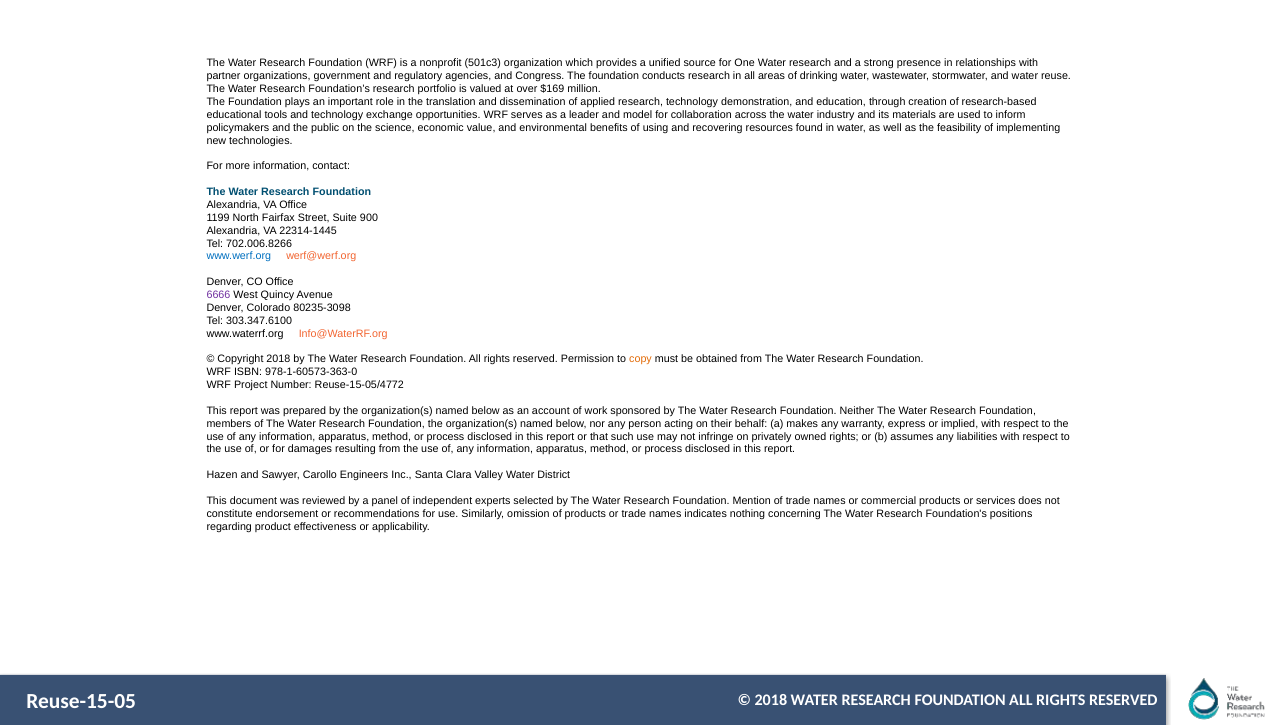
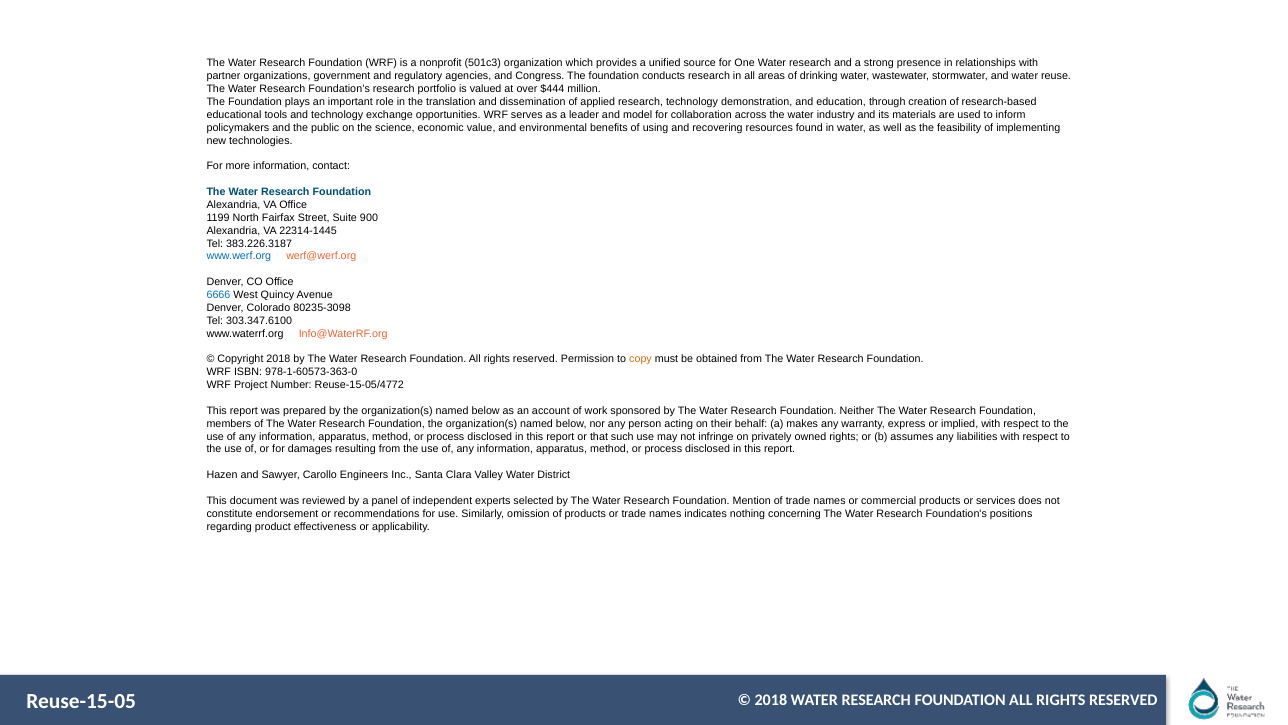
$169: $169 -> $444
702.006.8266: 702.006.8266 -> 383.226.3187
6666 colour: purple -> blue
